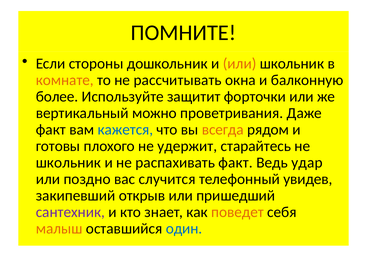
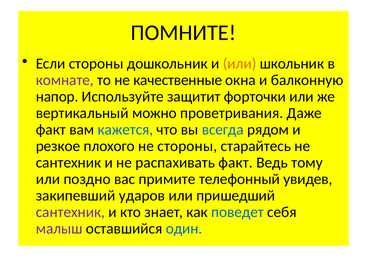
комнате colour: orange -> purple
рассчитывать: рассчитывать -> качественные
более: более -> напор
всегда colour: orange -> blue
готовы: готовы -> резкое
не удержит: удержит -> стороны
школьник at (68, 163): школьник -> сантехник
удар: удар -> тому
случится: случится -> примите
открыв: открыв -> ударов
поведет colour: orange -> blue
малыш colour: orange -> purple
